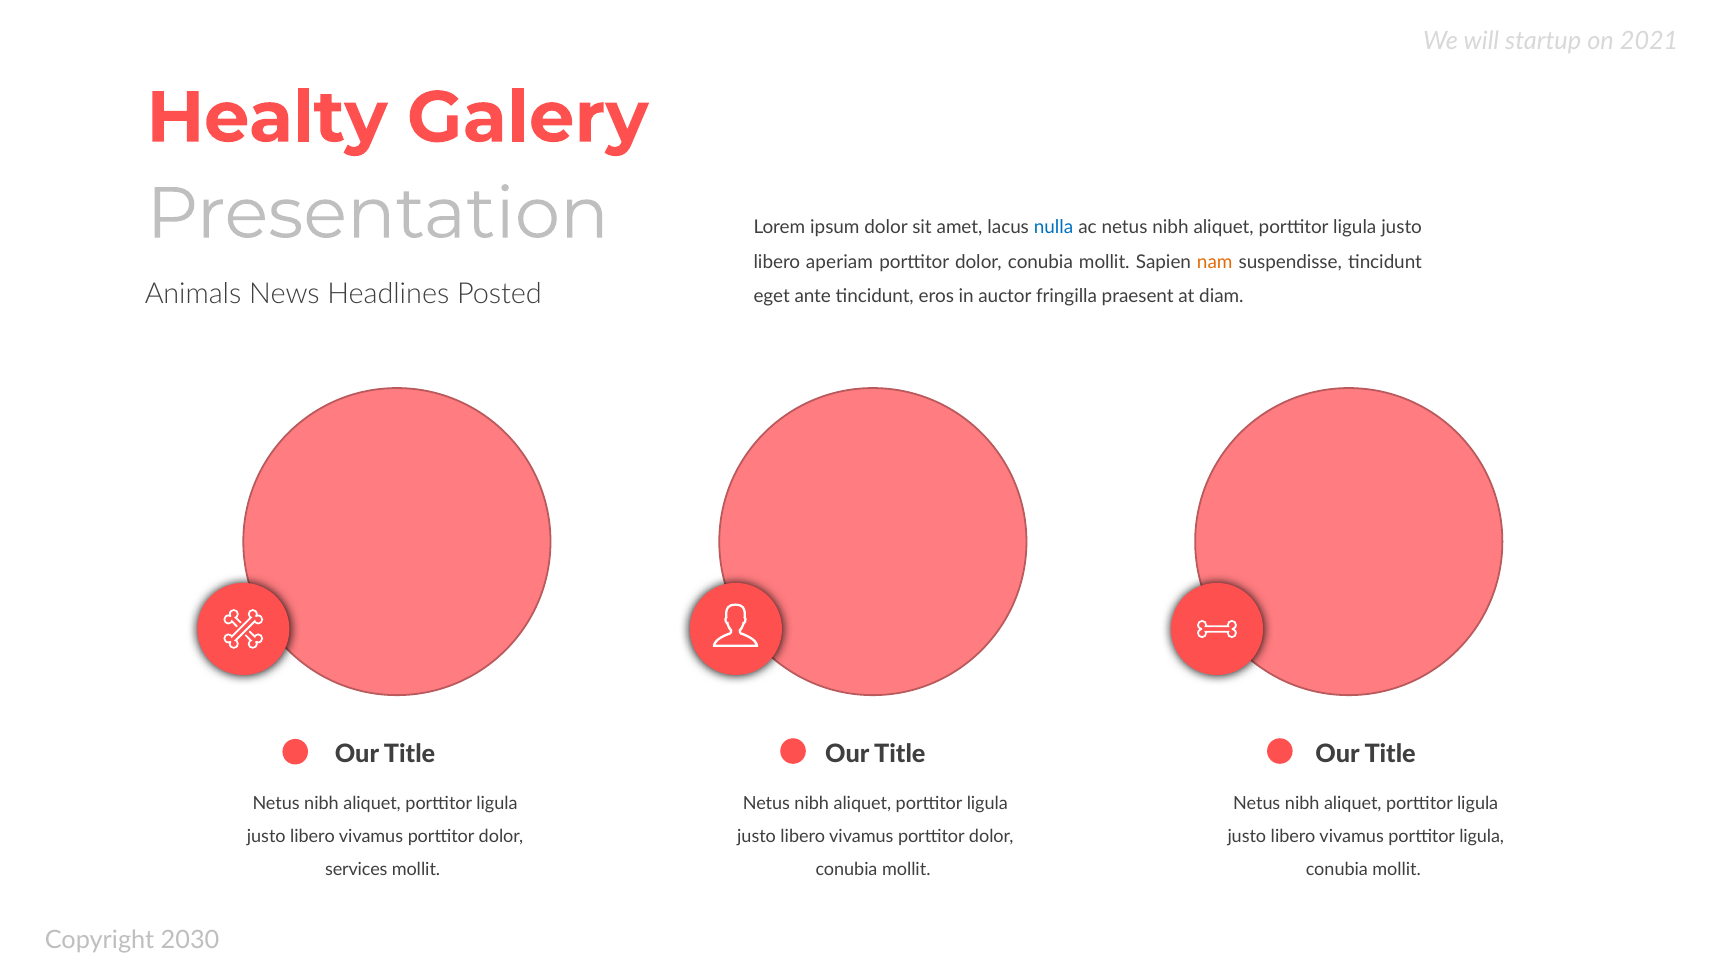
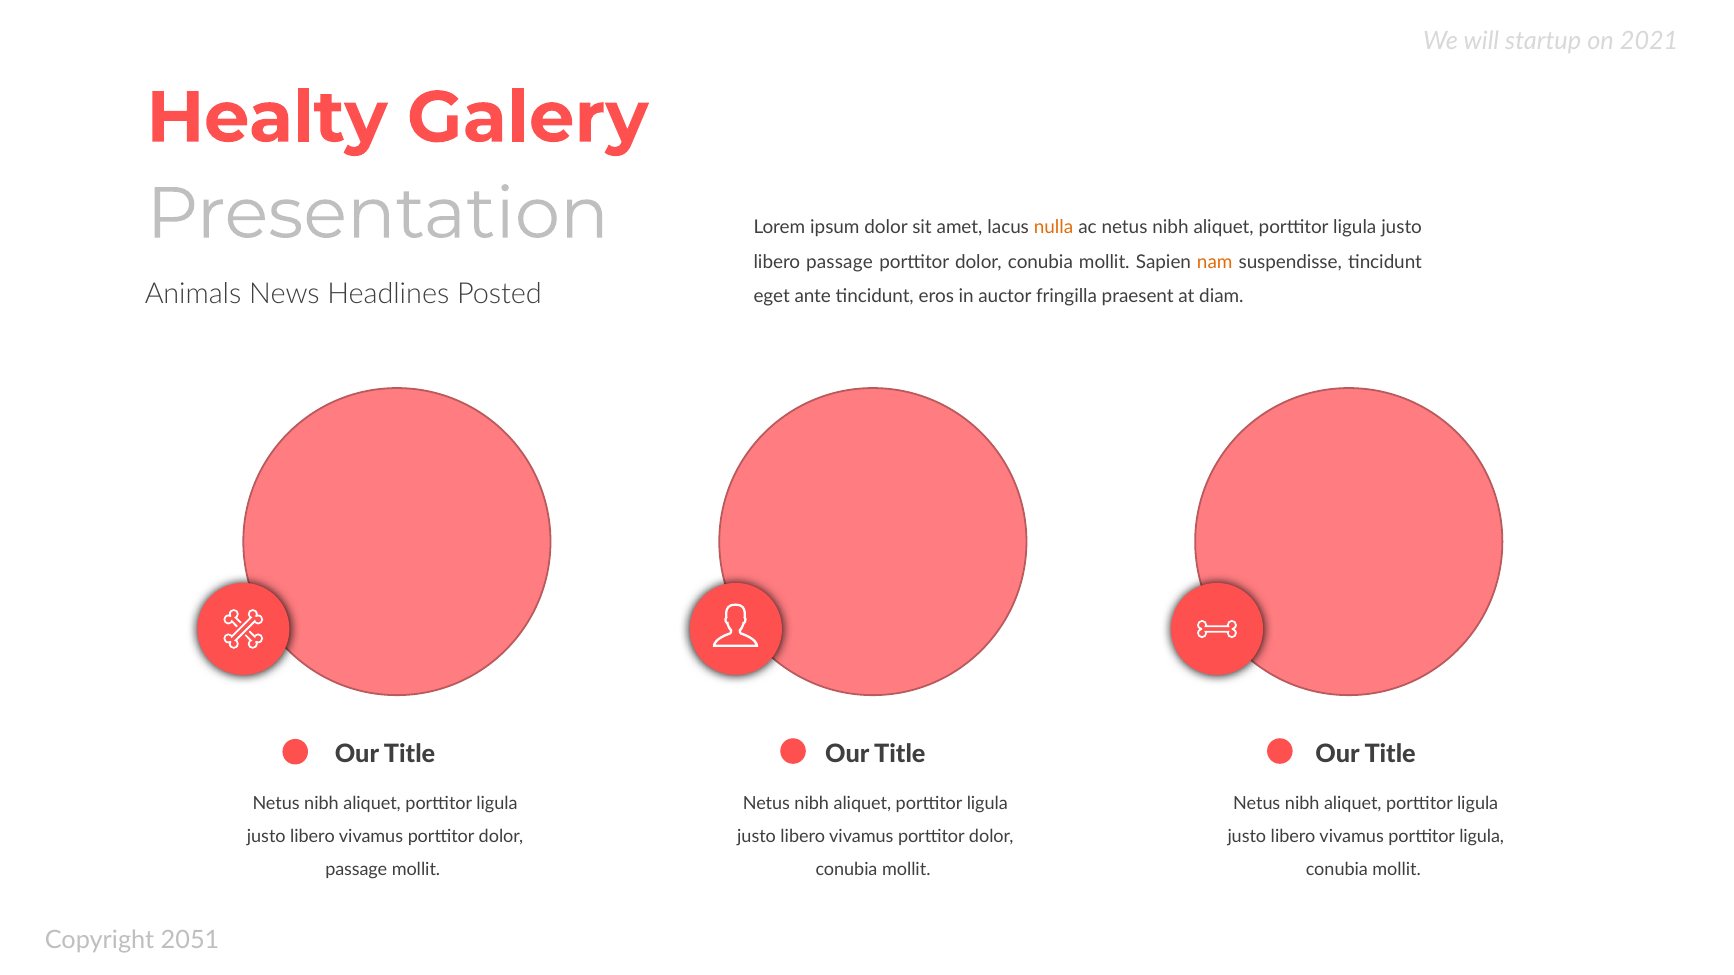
nulla colour: blue -> orange
libero aperiam: aperiam -> passage
services at (356, 869): services -> passage
2030: 2030 -> 2051
